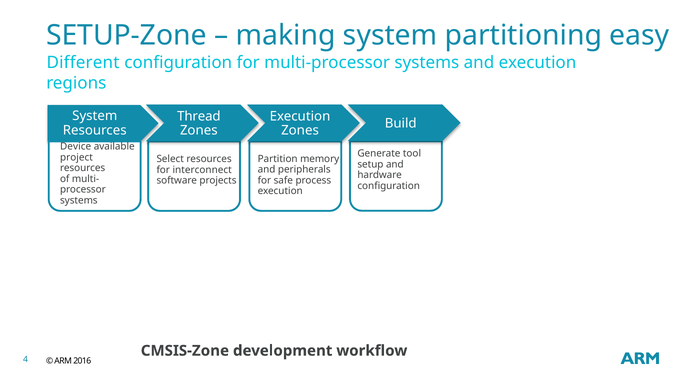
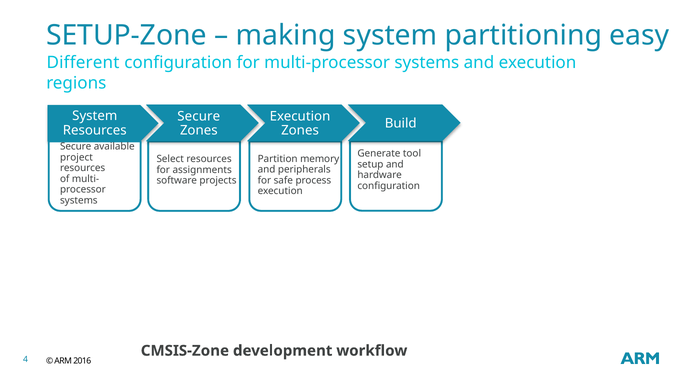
Thread at (199, 116): Thread -> Secure
Device at (76, 147): Device -> Secure
interconnect: interconnect -> assignments
